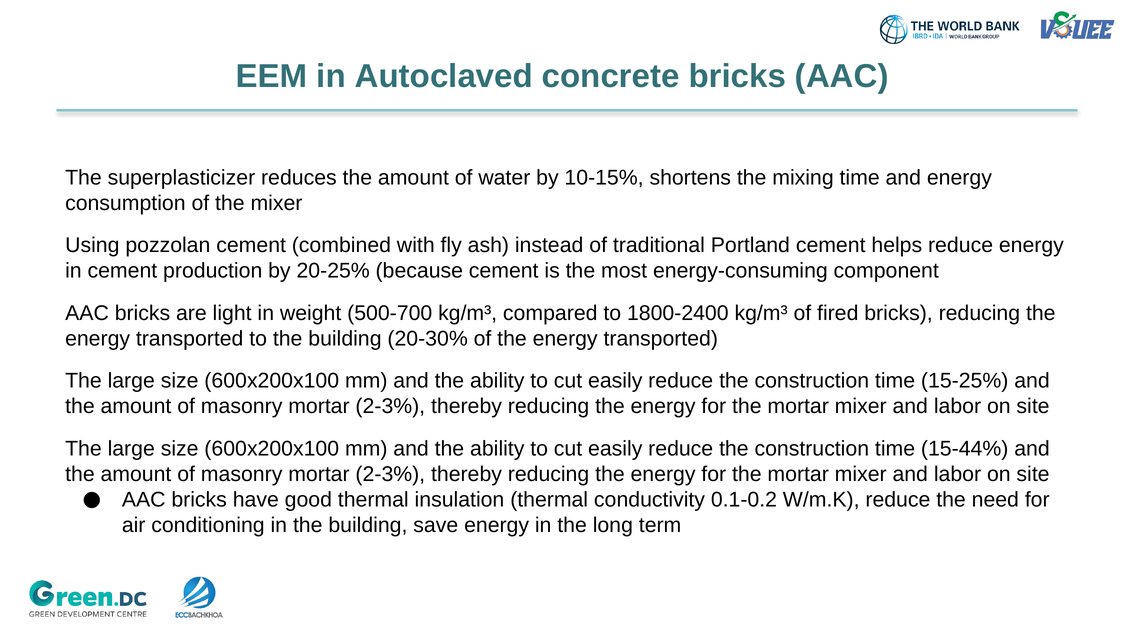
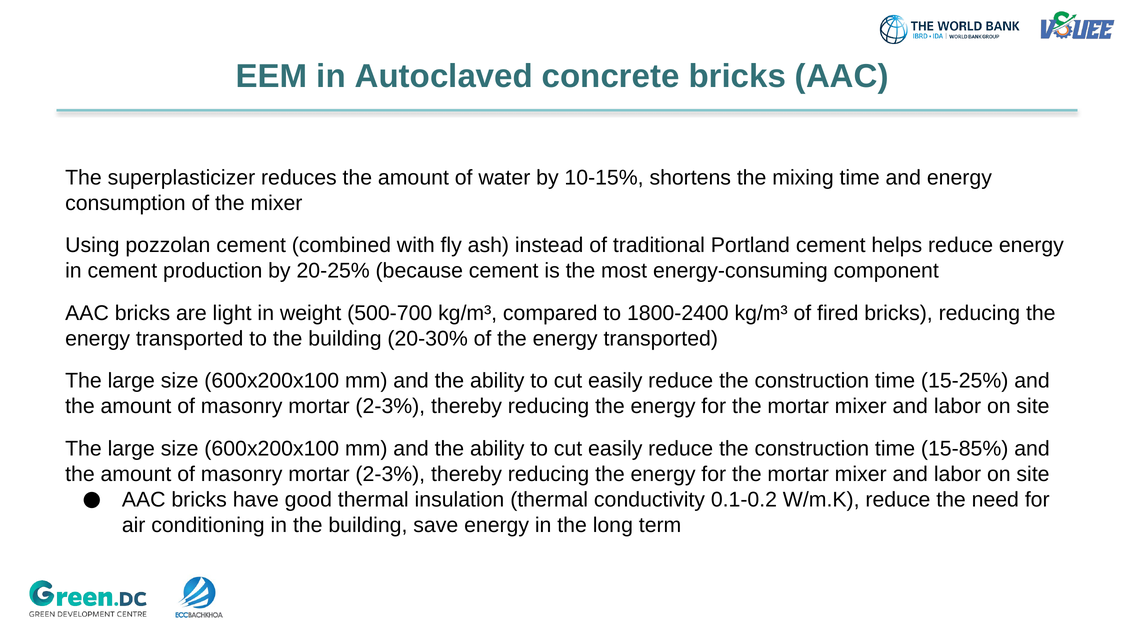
15-44%: 15-44% -> 15-85%
